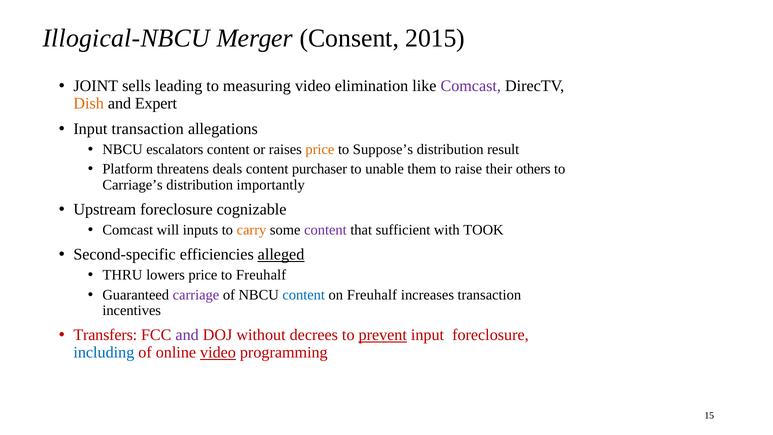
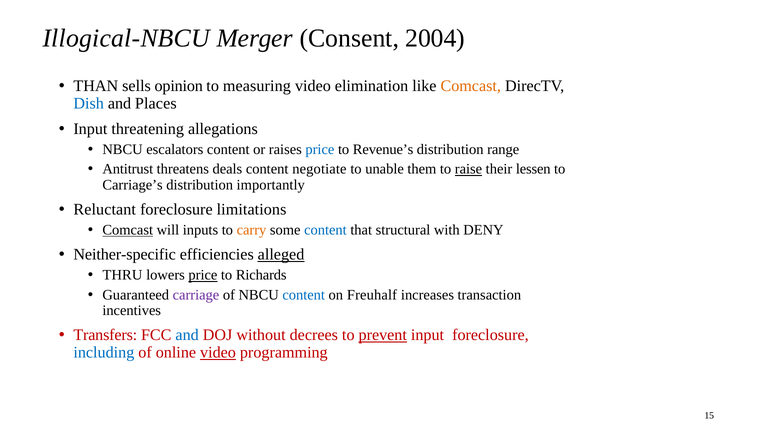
2015: 2015 -> 2004
JOINT: JOINT -> THAN
leading: leading -> opinion
Comcast at (471, 86) colour: purple -> orange
Dish colour: orange -> blue
Expert: Expert -> Places
Input transaction: transaction -> threatening
price at (320, 149) colour: orange -> blue
Suppose’s: Suppose’s -> Revenue’s
result: result -> range
Platform: Platform -> Antitrust
purchaser: purchaser -> negotiate
raise underline: none -> present
others: others -> lessen
Upstream: Upstream -> Reluctant
cognizable: cognizable -> limitations
Comcast at (128, 230) underline: none -> present
content at (325, 230) colour: purple -> blue
sufficient: sufficient -> structural
TOOK: TOOK -> DENY
Second-specific: Second-specific -> Neither-specific
price at (203, 275) underline: none -> present
to Freuhalf: Freuhalf -> Richards
and at (187, 335) colour: purple -> blue
